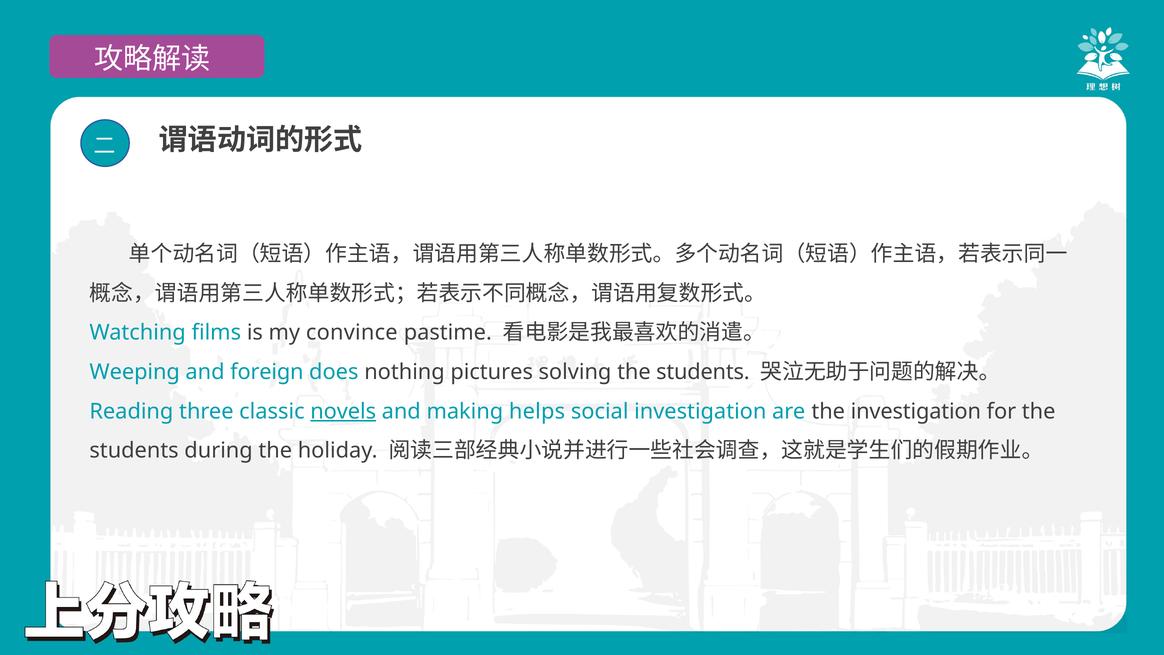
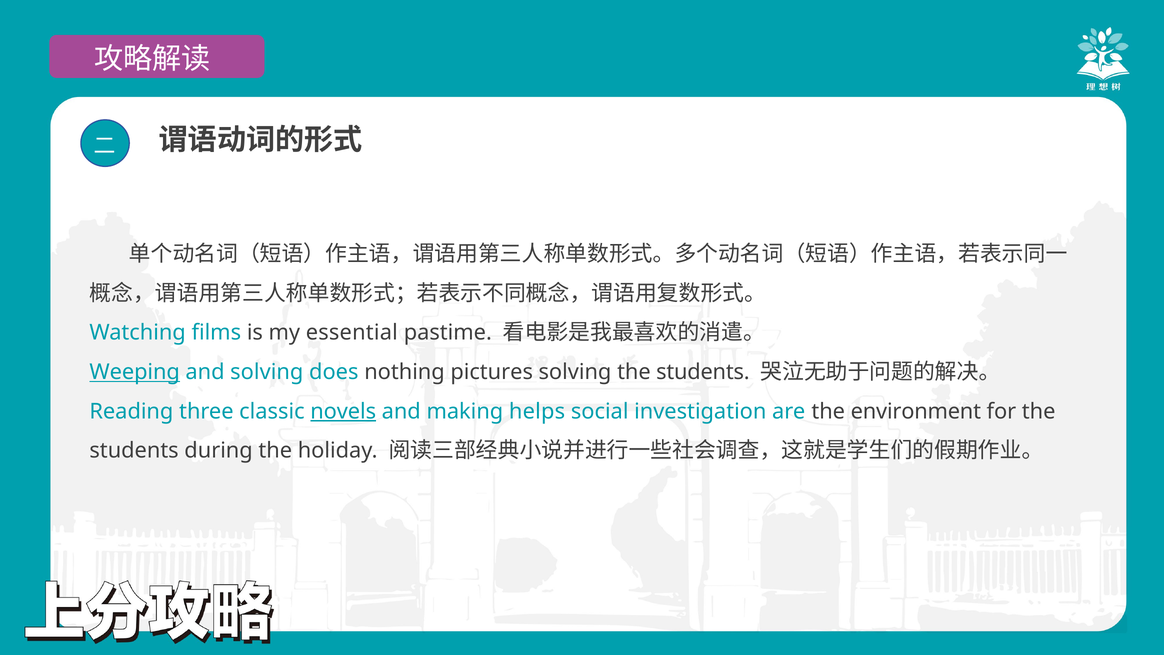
convince: convince -> essential
Weeping underline: none -> present
and foreign: foreign -> solving
the investigation: investigation -> environment
